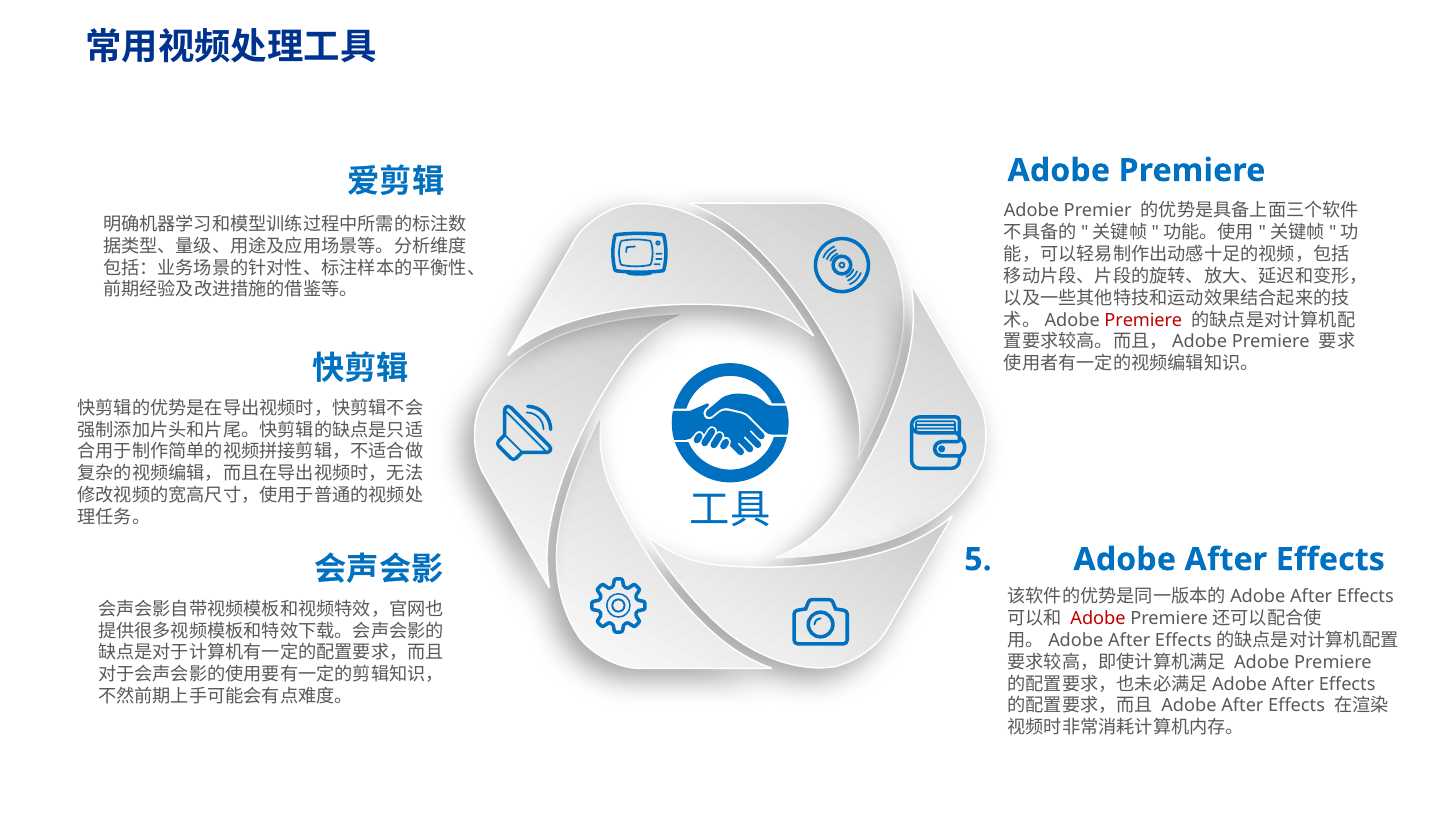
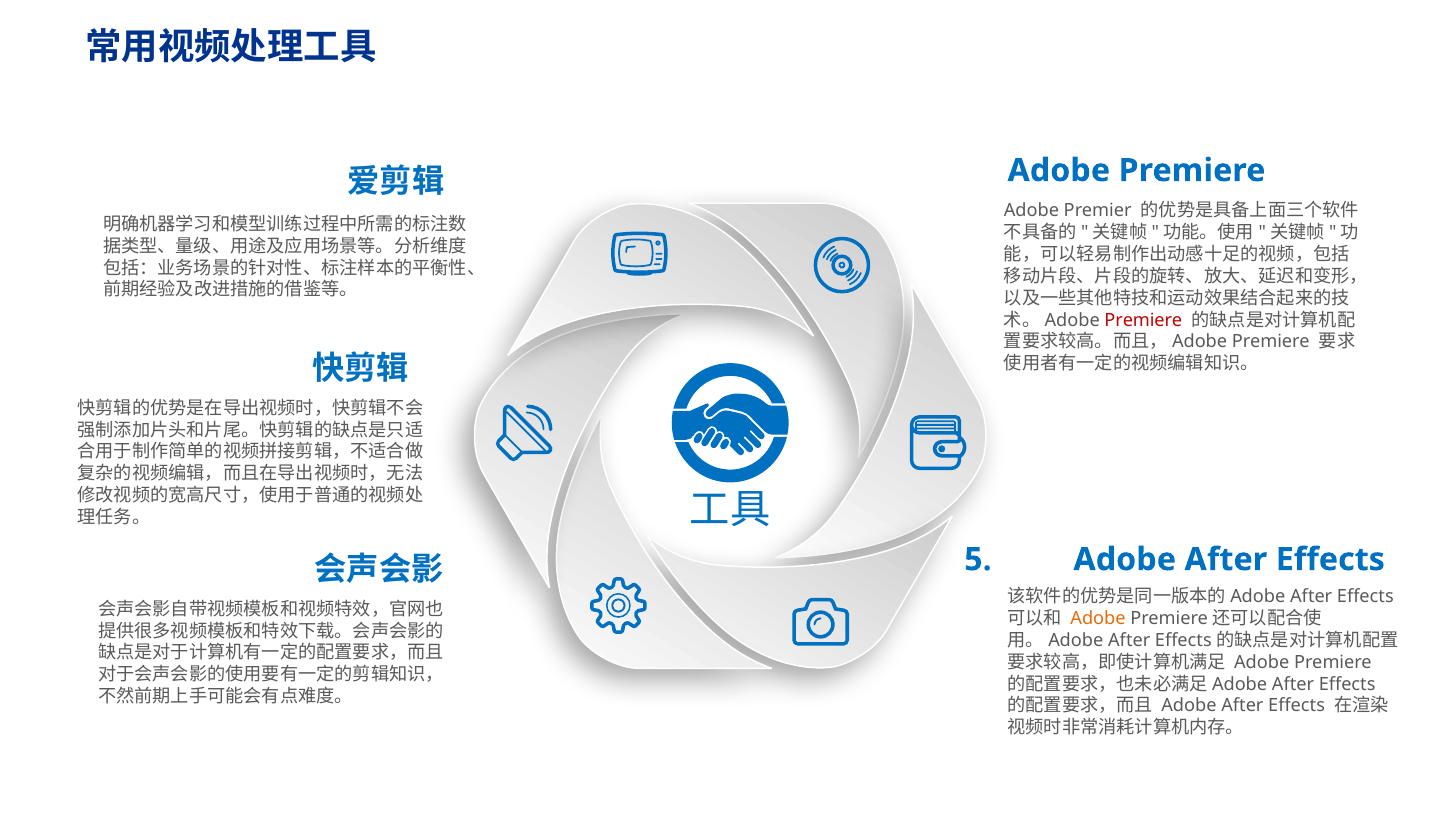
Adobe at (1098, 619) colour: red -> orange
